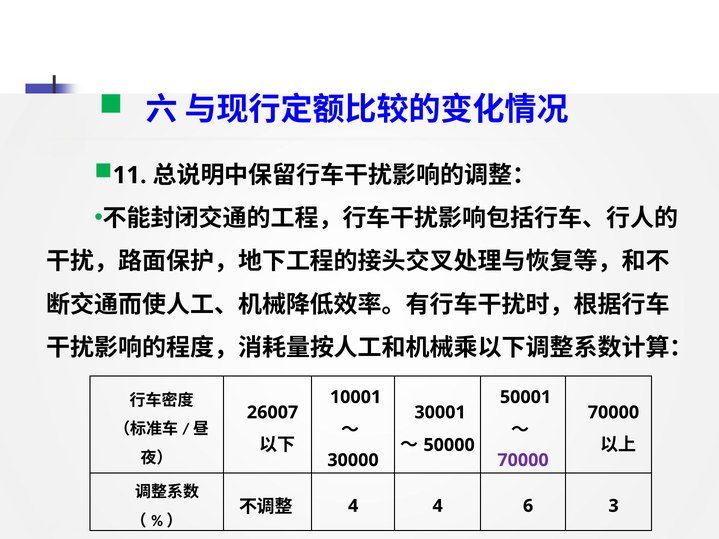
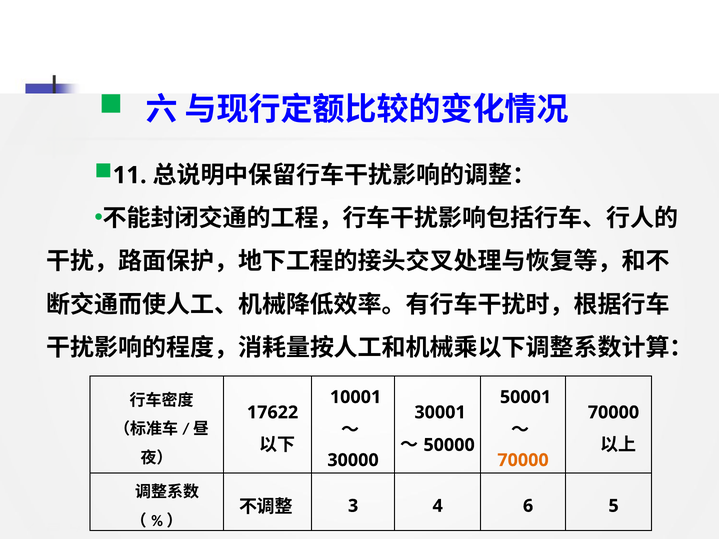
26007: 26007 -> 17622
70000 at (523, 460) colour: purple -> orange
4 at (353, 506): 4 -> 3
3: 3 -> 5
